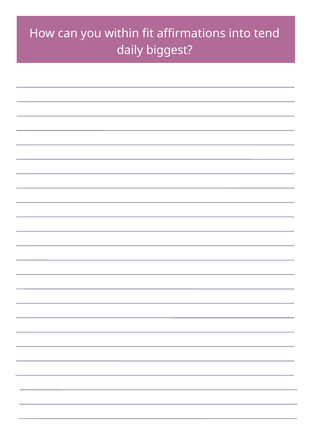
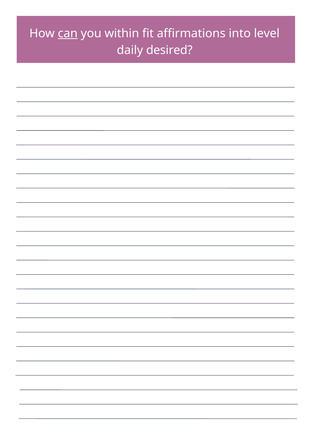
can underline: none -> present
tend: tend -> level
biggest: biggest -> desired
